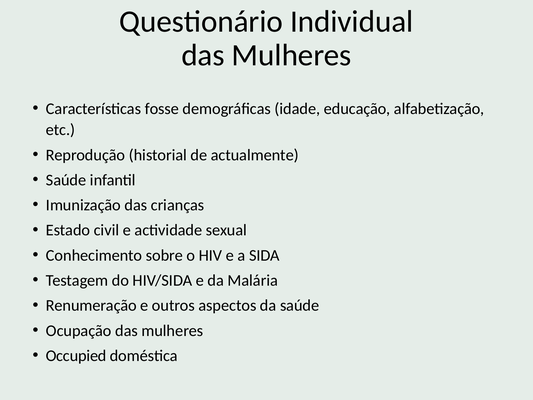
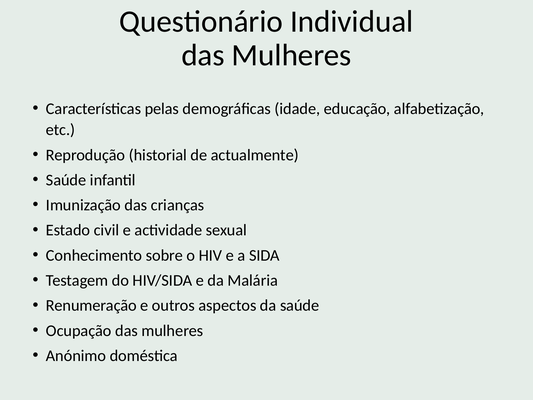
fosse: fosse -> pelas
Occupied: Occupied -> Anónimo
